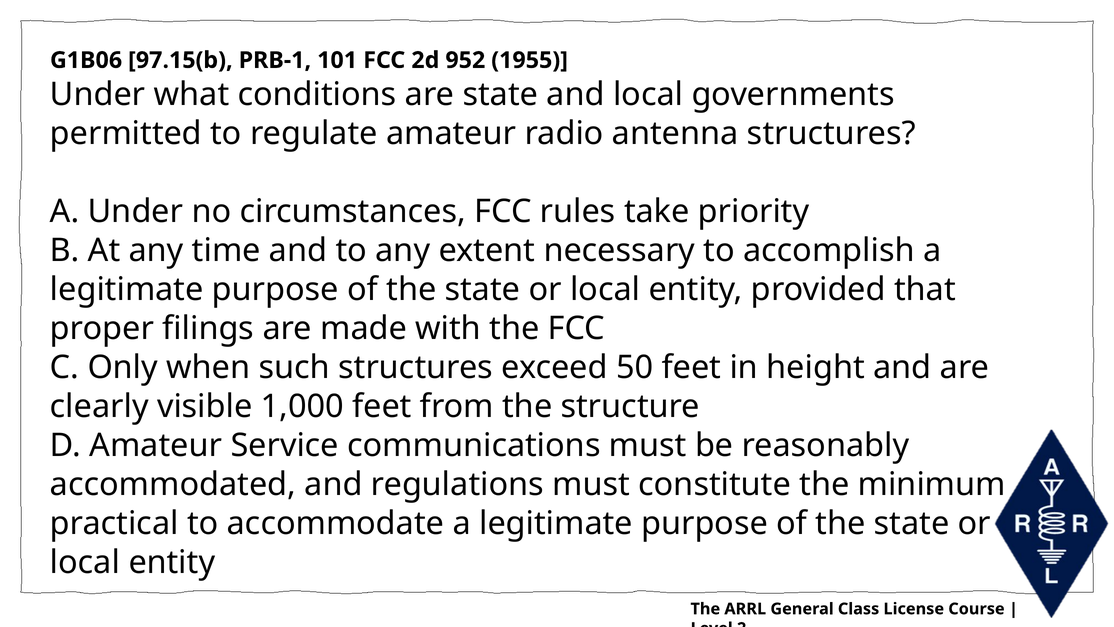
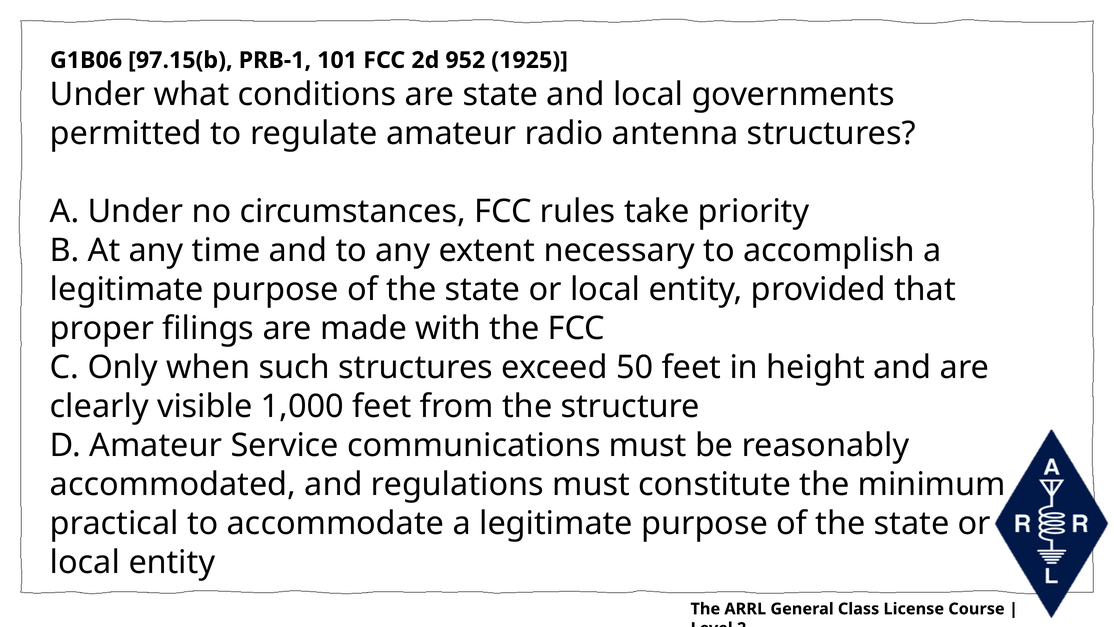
1955: 1955 -> 1925
